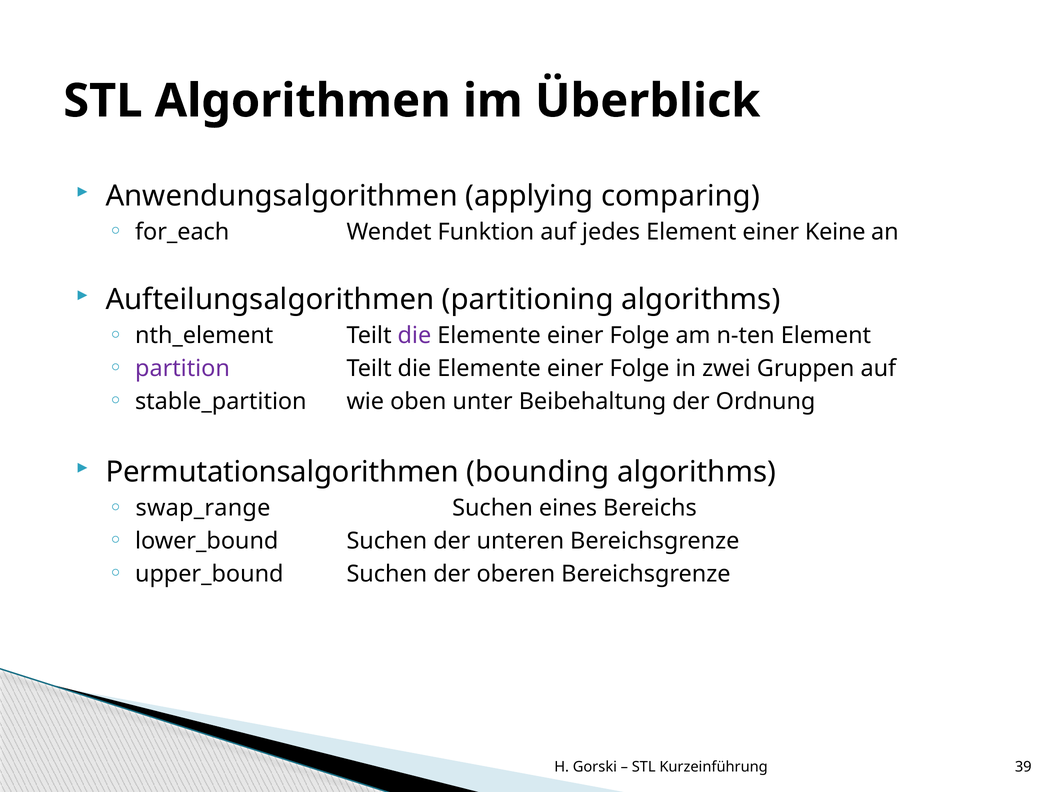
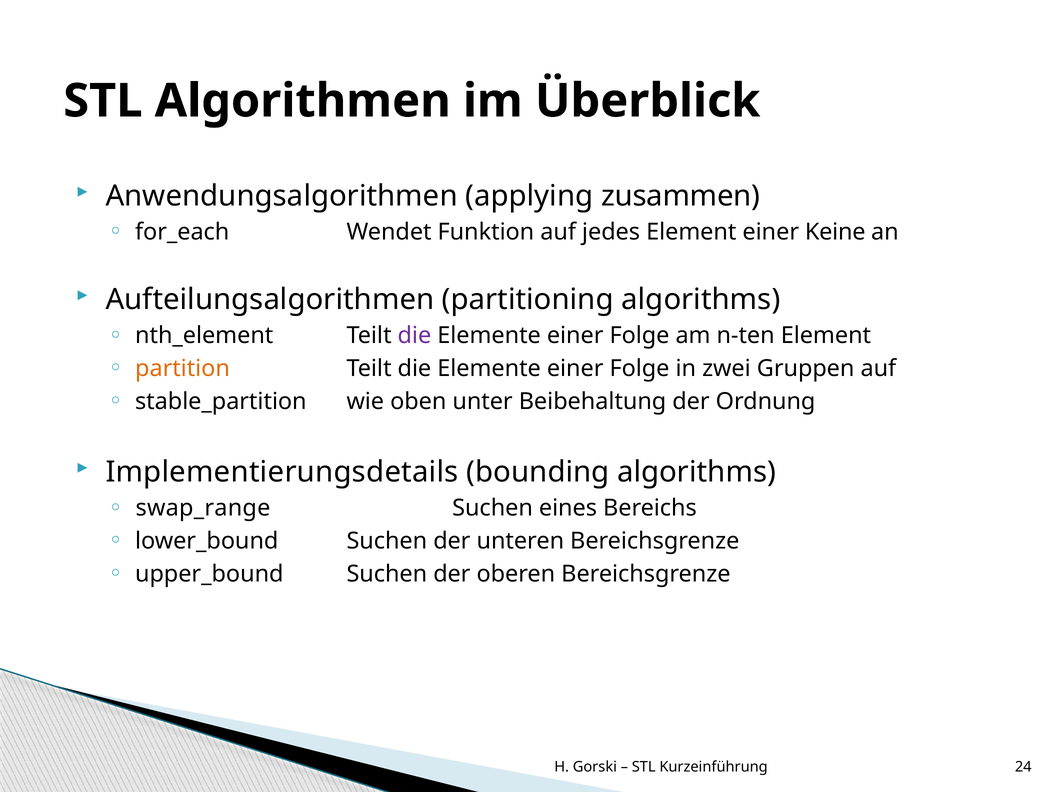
comparing: comparing -> zusammen
partition colour: purple -> orange
Permutationsalgorithmen: Permutationsalgorithmen -> Implementierungsdetails
39: 39 -> 24
